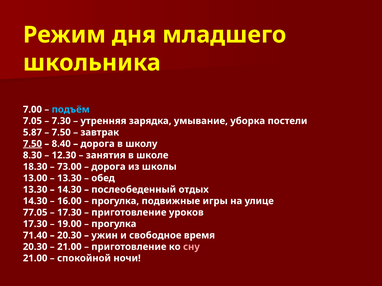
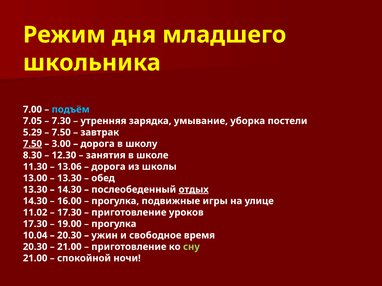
5.87: 5.87 -> 5.29
8.40: 8.40 -> 3.00
18.30: 18.30 -> 11.30
73.00: 73.00 -> 13.06
отдых underline: none -> present
77.05: 77.05 -> 11.02
71.40: 71.40 -> 10.04
сну colour: pink -> light green
